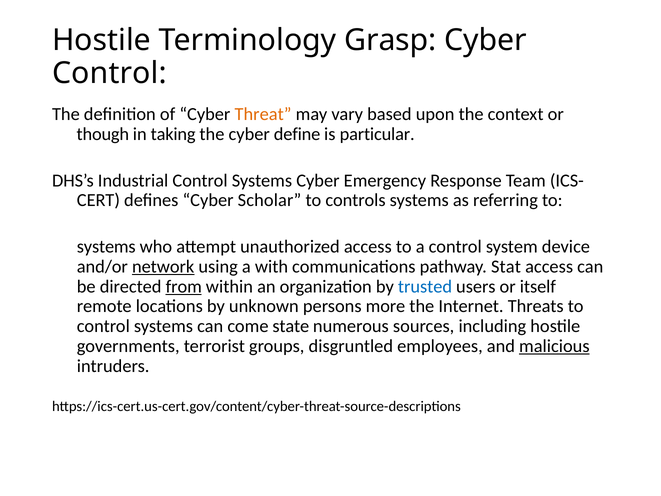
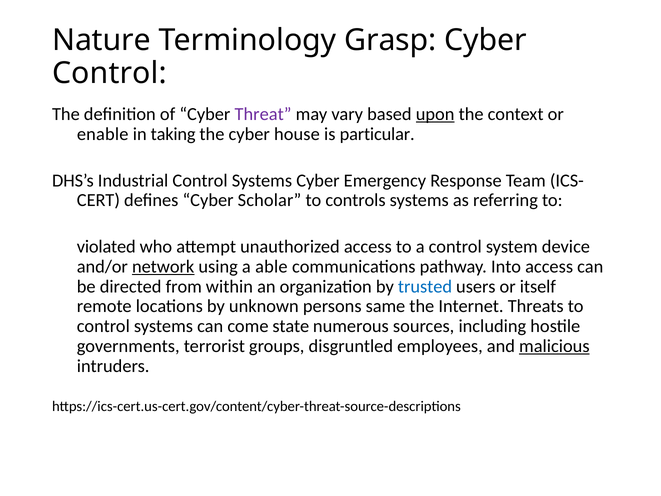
Hostile at (102, 40): Hostile -> Nature
Threat colour: orange -> purple
upon underline: none -> present
though: though -> enable
define: define -> house
systems at (106, 247): systems -> violated
with: with -> able
Stat: Stat -> Into
from underline: present -> none
more: more -> same
